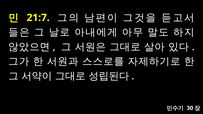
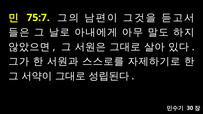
21:7: 21:7 -> 75:7
